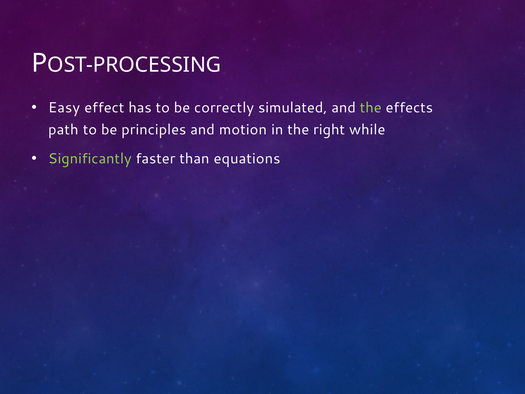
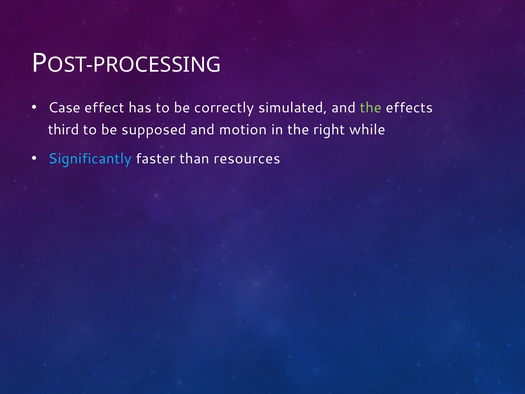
Easy: Easy -> Case
path: path -> third
principles: principles -> supposed
Significantly colour: light green -> light blue
equations: equations -> resources
